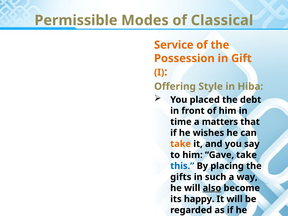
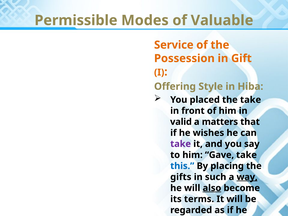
Classical: Classical -> Valuable
the debt: debt -> take
time: time -> valid
take at (181, 144) colour: orange -> purple
way underline: none -> present
happy: happy -> terms
